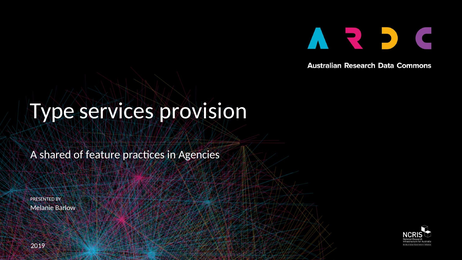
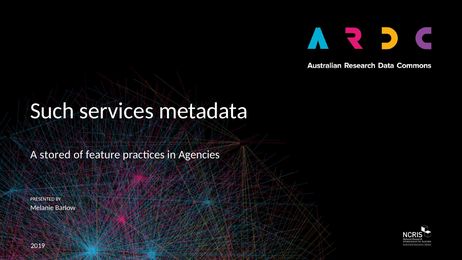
Type: Type -> Such
provision: provision -> metadata
shared: shared -> stored
